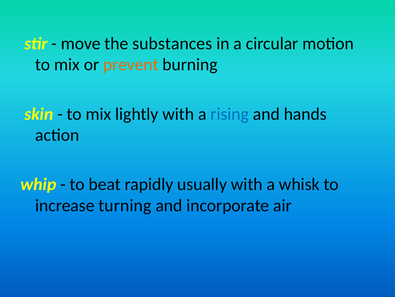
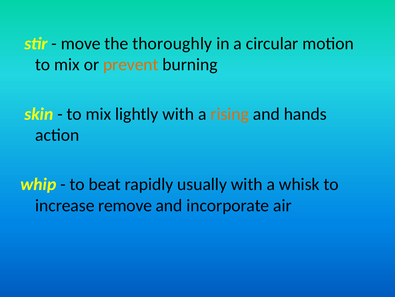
substances: substances -> thoroughly
rising colour: blue -> orange
turning: turning -> remove
